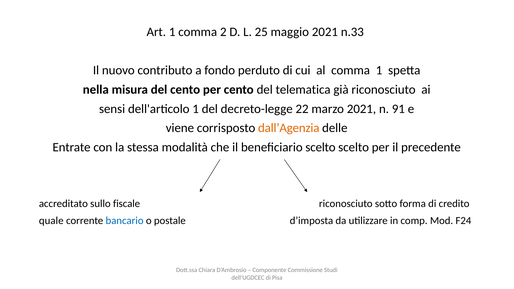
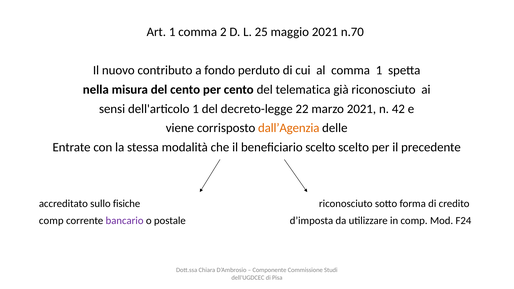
n.33: n.33 -> n.70
91: 91 -> 42
fiscale: fiscale -> fisiche
quale at (51, 221): quale -> comp
bancario colour: blue -> purple
